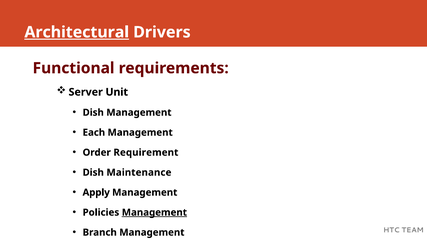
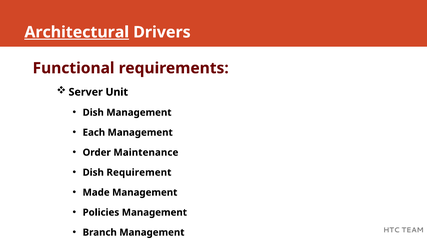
Requirement: Requirement -> Maintenance
Maintenance: Maintenance -> Requirement
Apply: Apply -> Made
Management at (154, 213) underline: present -> none
